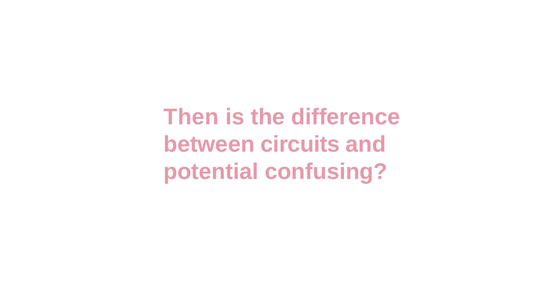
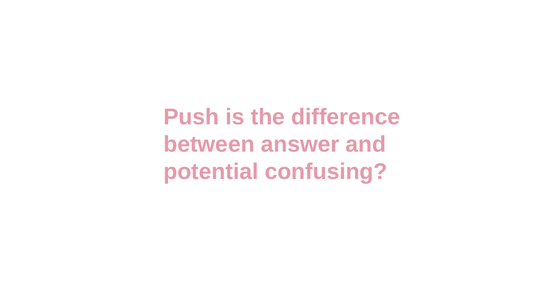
Then: Then -> Push
circuits: circuits -> answer
